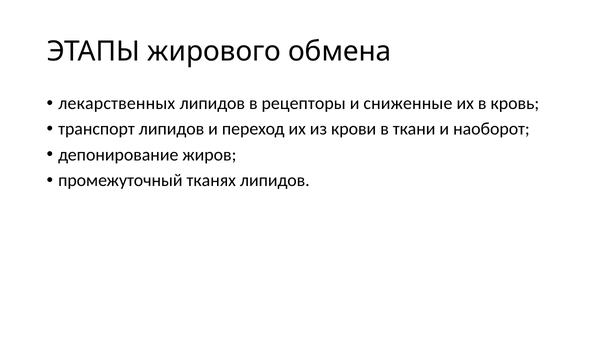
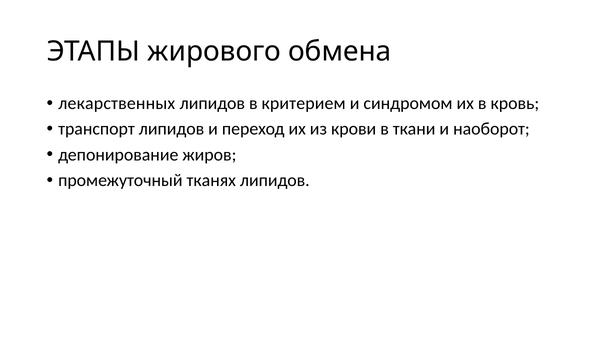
рецепторы: рецепторы -> критерием
сниженные: сниженные -> синдромом
